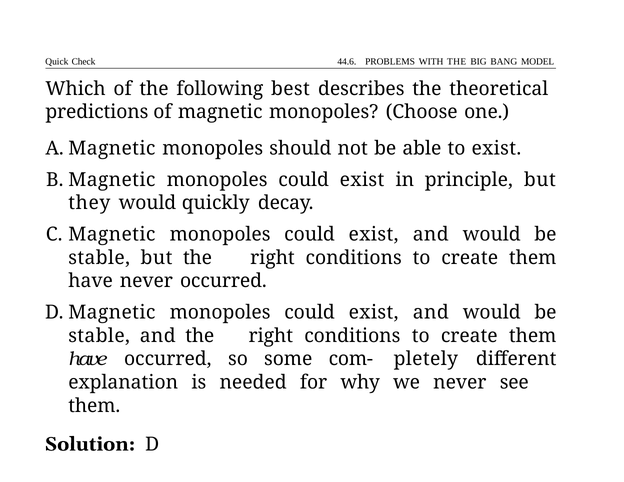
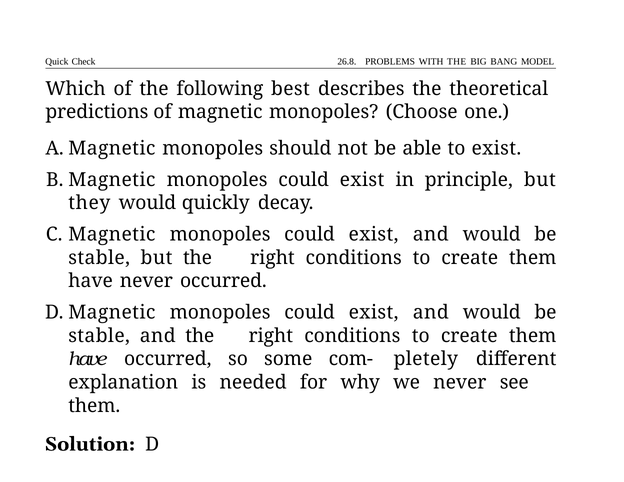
44.6: 44.6 -> 26.8
